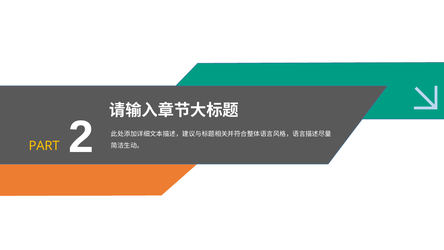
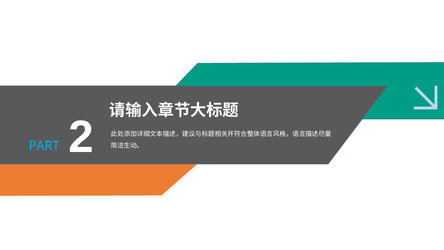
PART colour: yellow -> light blue
